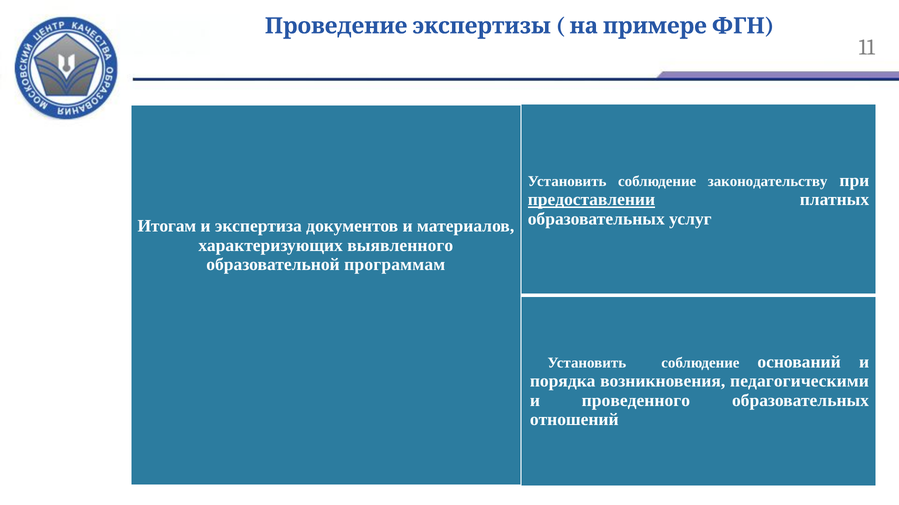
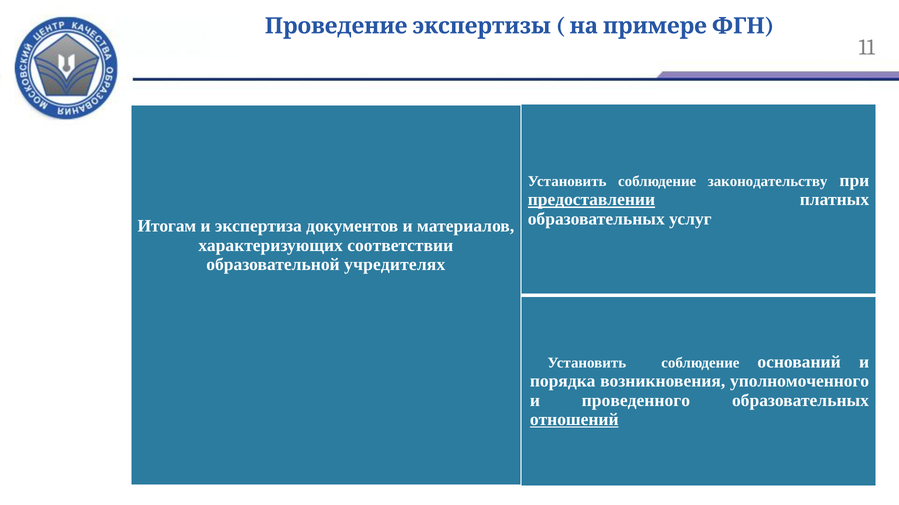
выявленного: выявленного -> соответствии
программам: программам -> учредителях
педагогическими: педагогическими -> уполномоченного
отношений underline: none -> present
